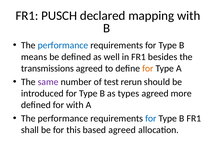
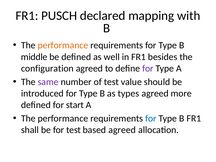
performance at (63, 45) colour: blue -> orange
means: means -> middle
transmissions: transmissions -> configuration
for at (148, 68) colour: orange -> purple
rerun: rerun -> value
for with: with -> start
for this: this -> test
